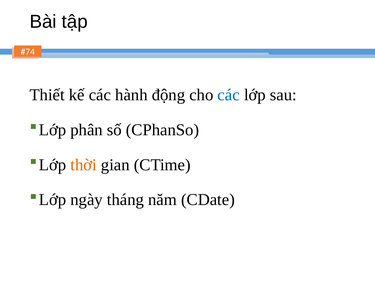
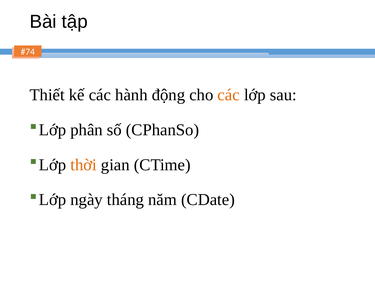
các at (229, 95) colour: blue -> orange
